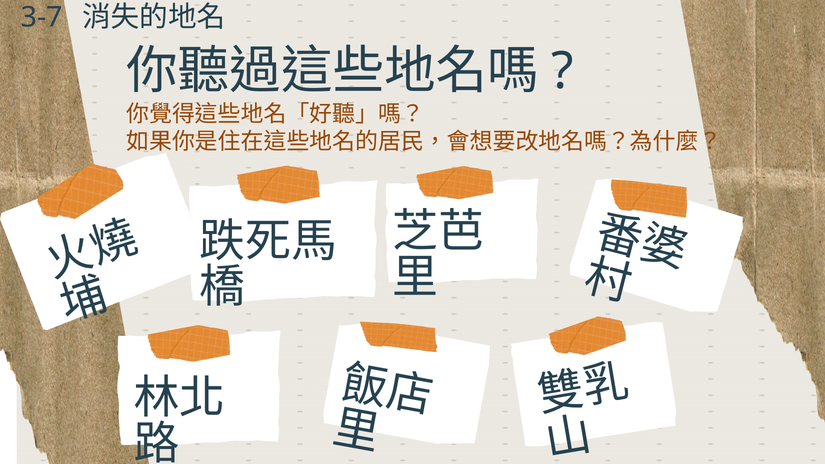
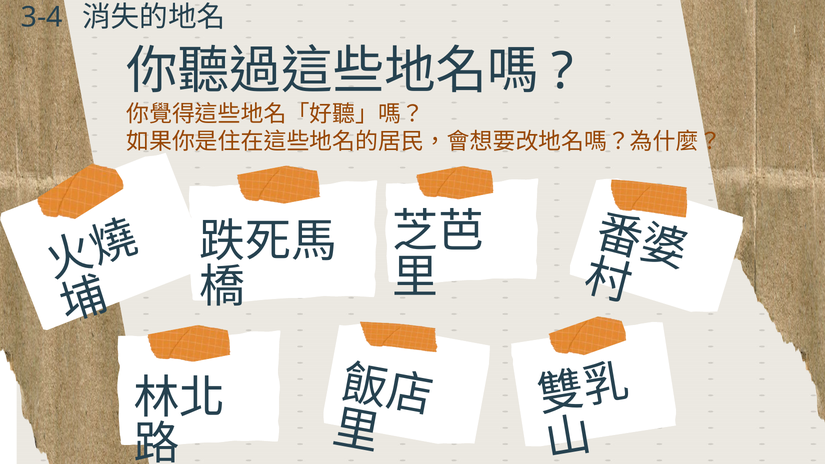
3-7: 3-7 -> 3-4
